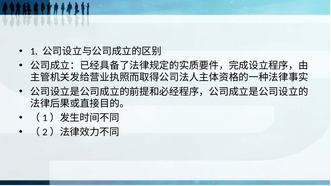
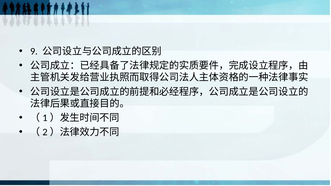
1: 1 -> 9
